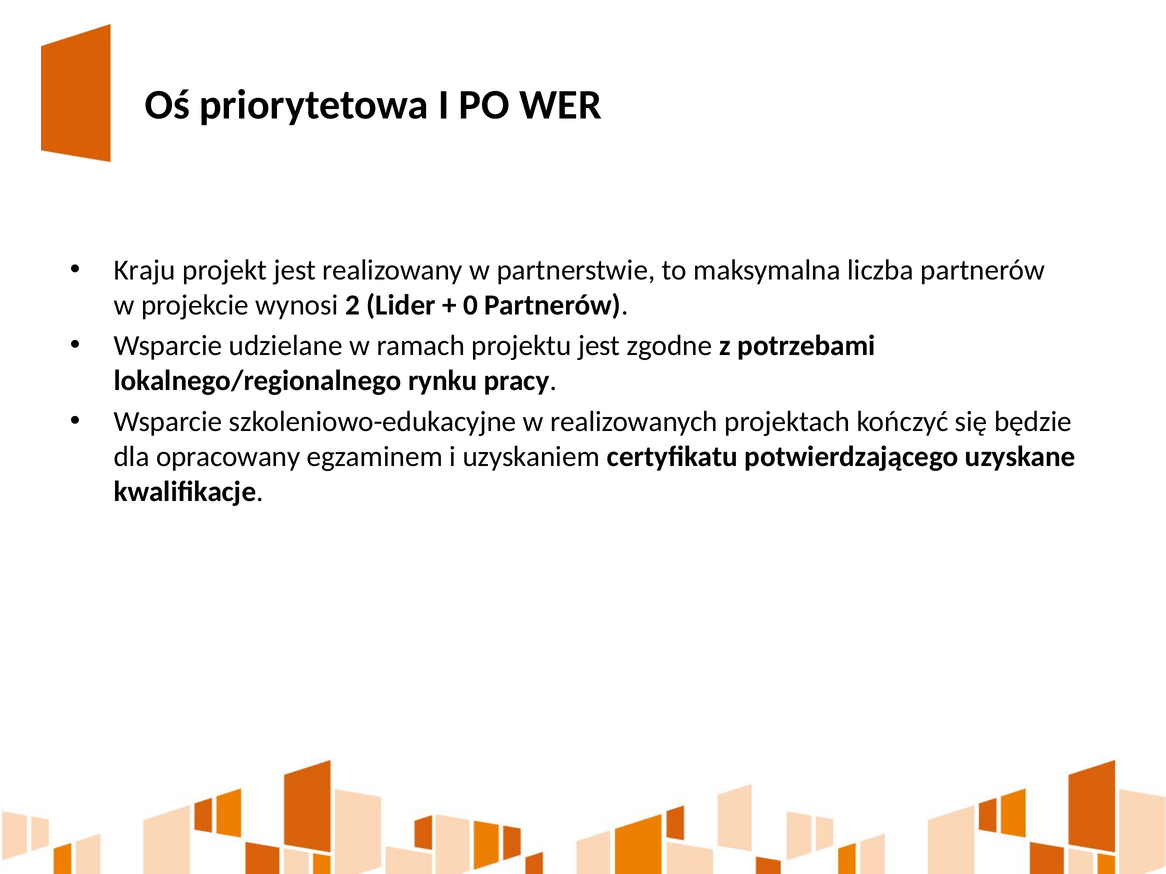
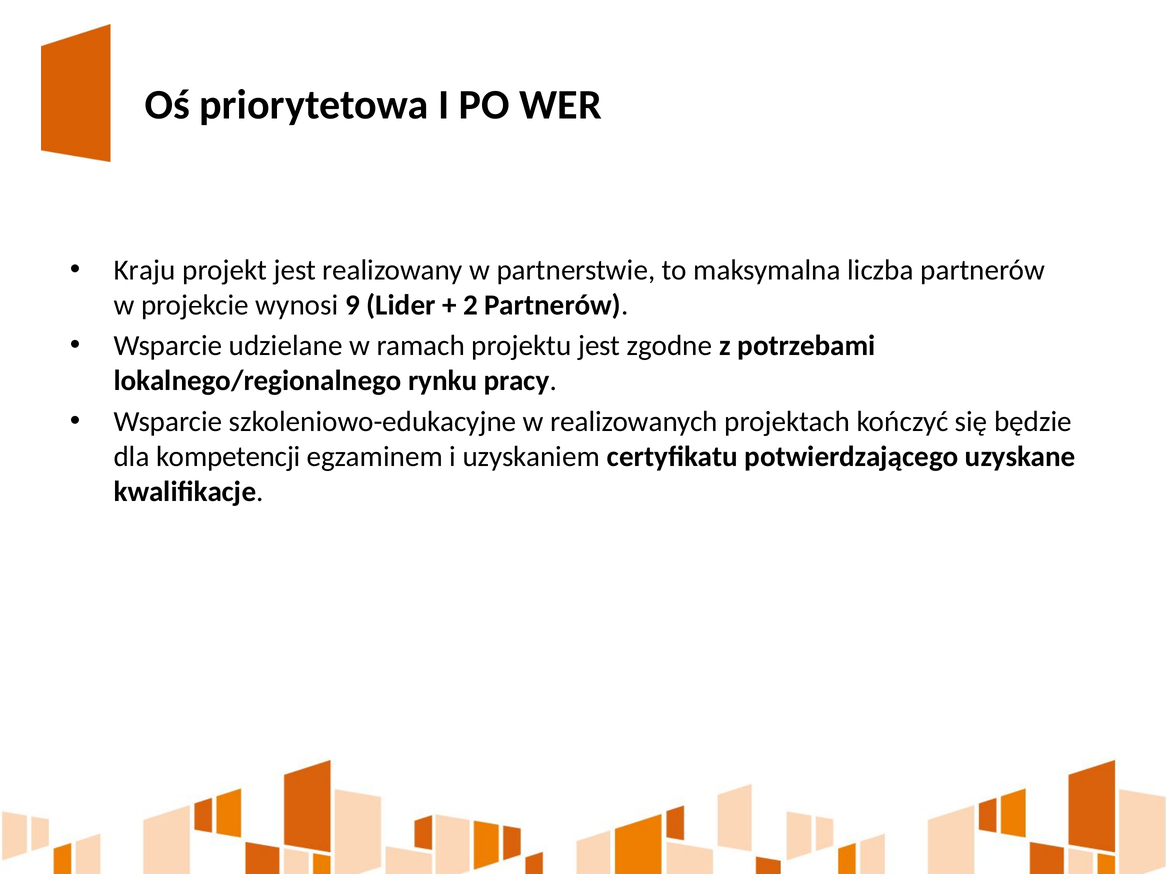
2: 2 -> 9
0: 0 -> 2
opracowany: opracowany -> kompetencji
